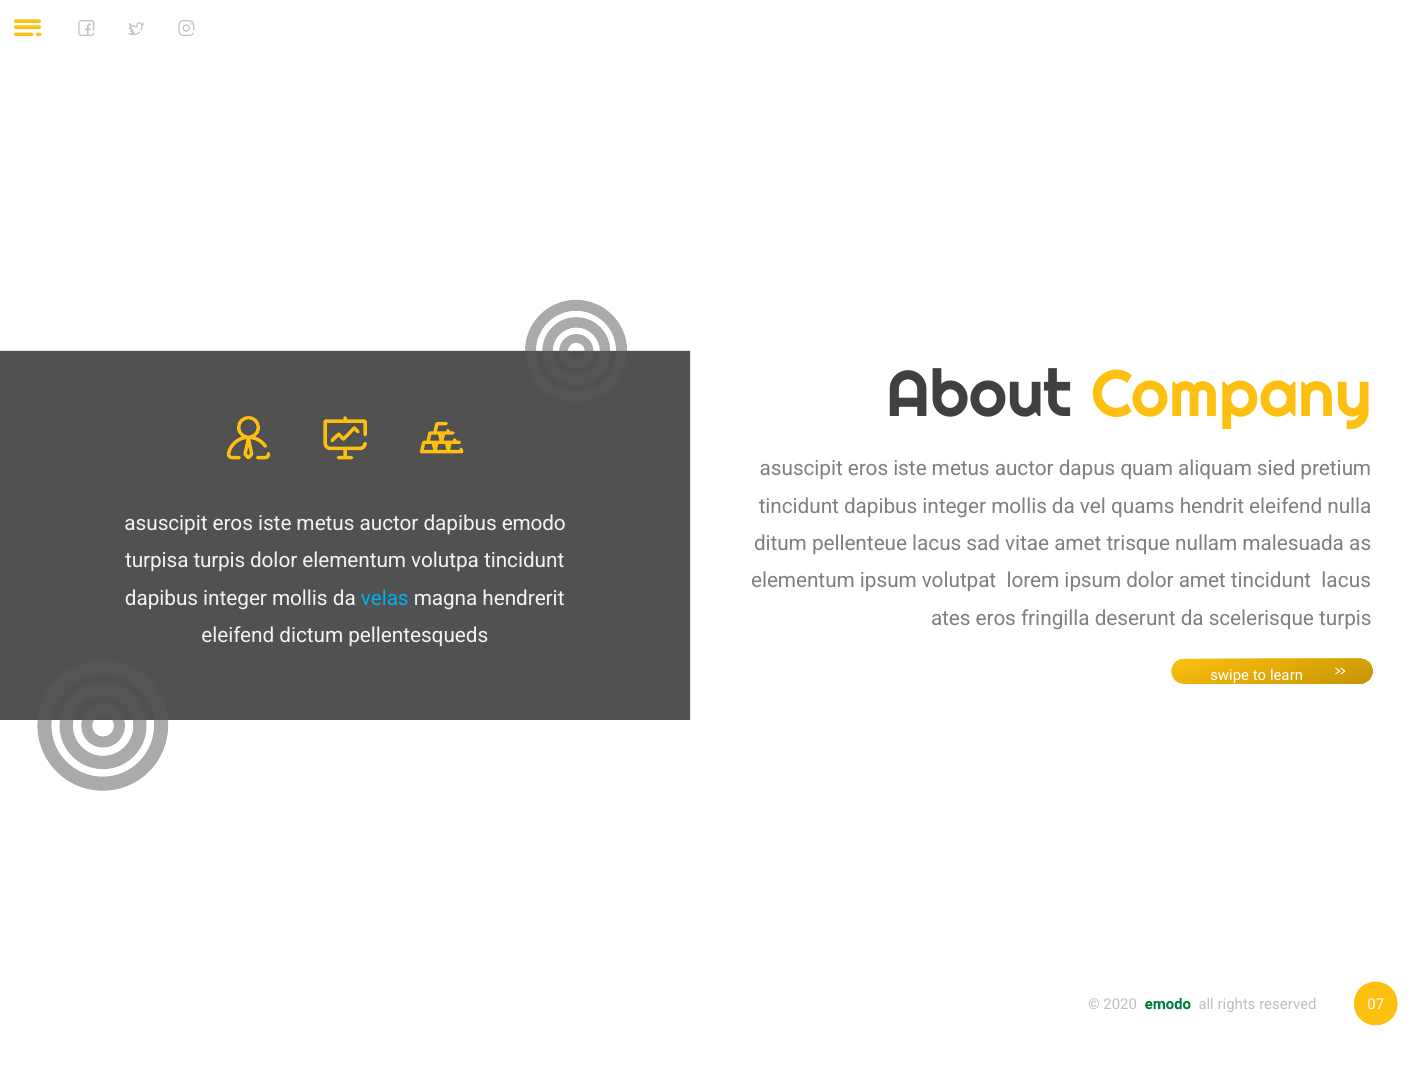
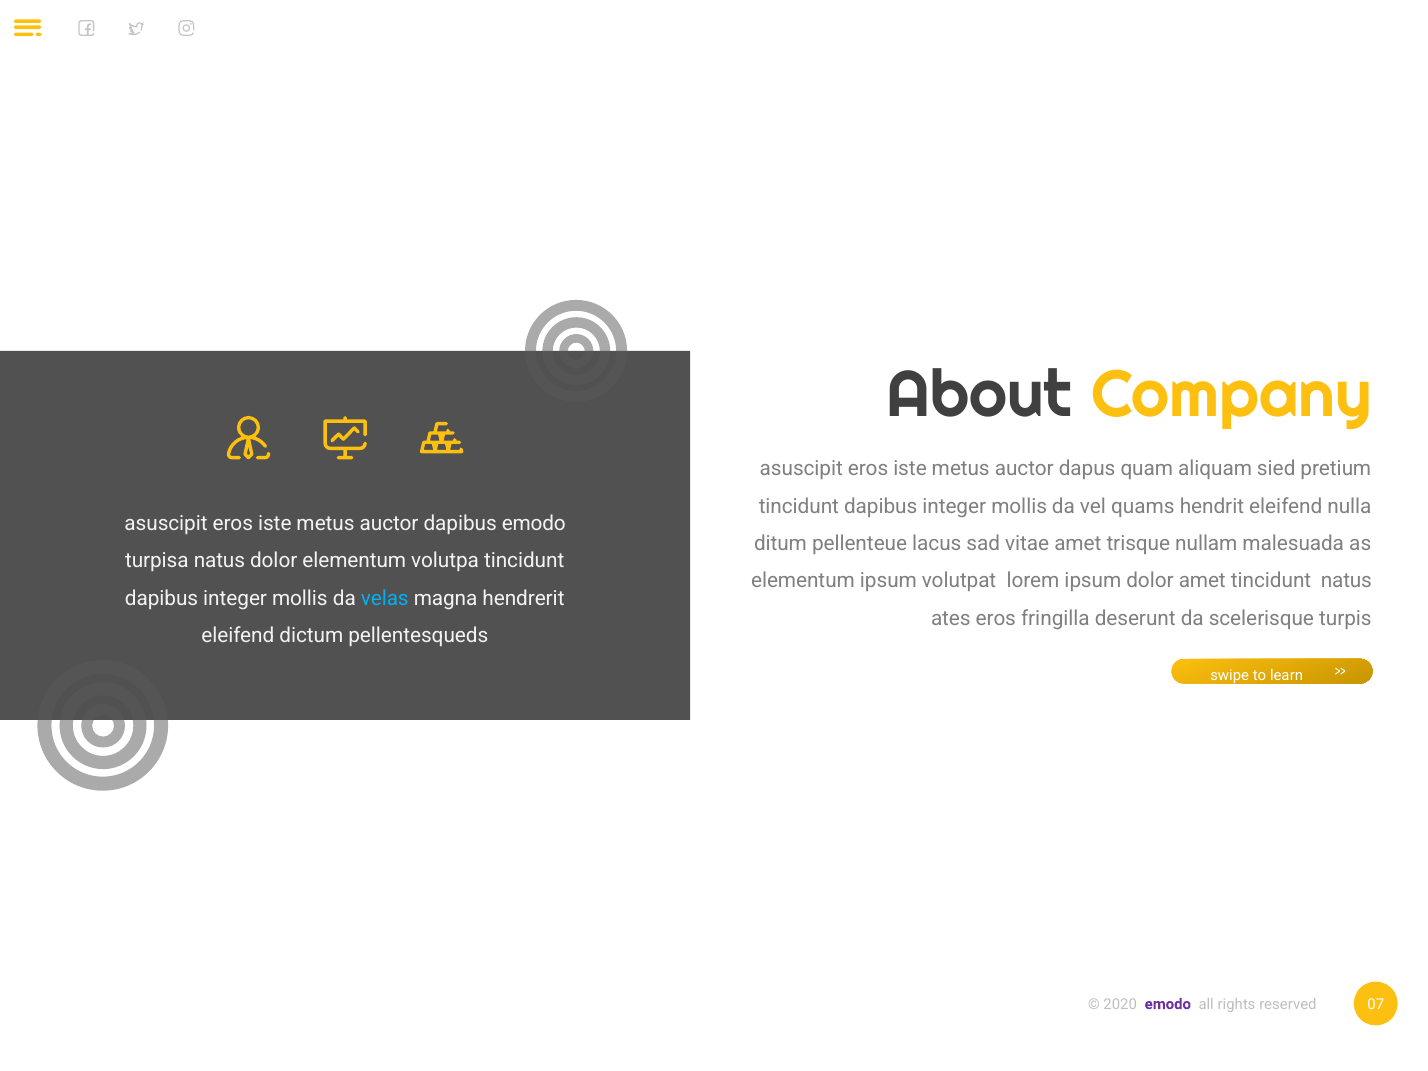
turpisa turpis: turpis -> natus
tincidunt lacus: lacus -> natus
emodo at (1168, 1004) colour: green -> purple
